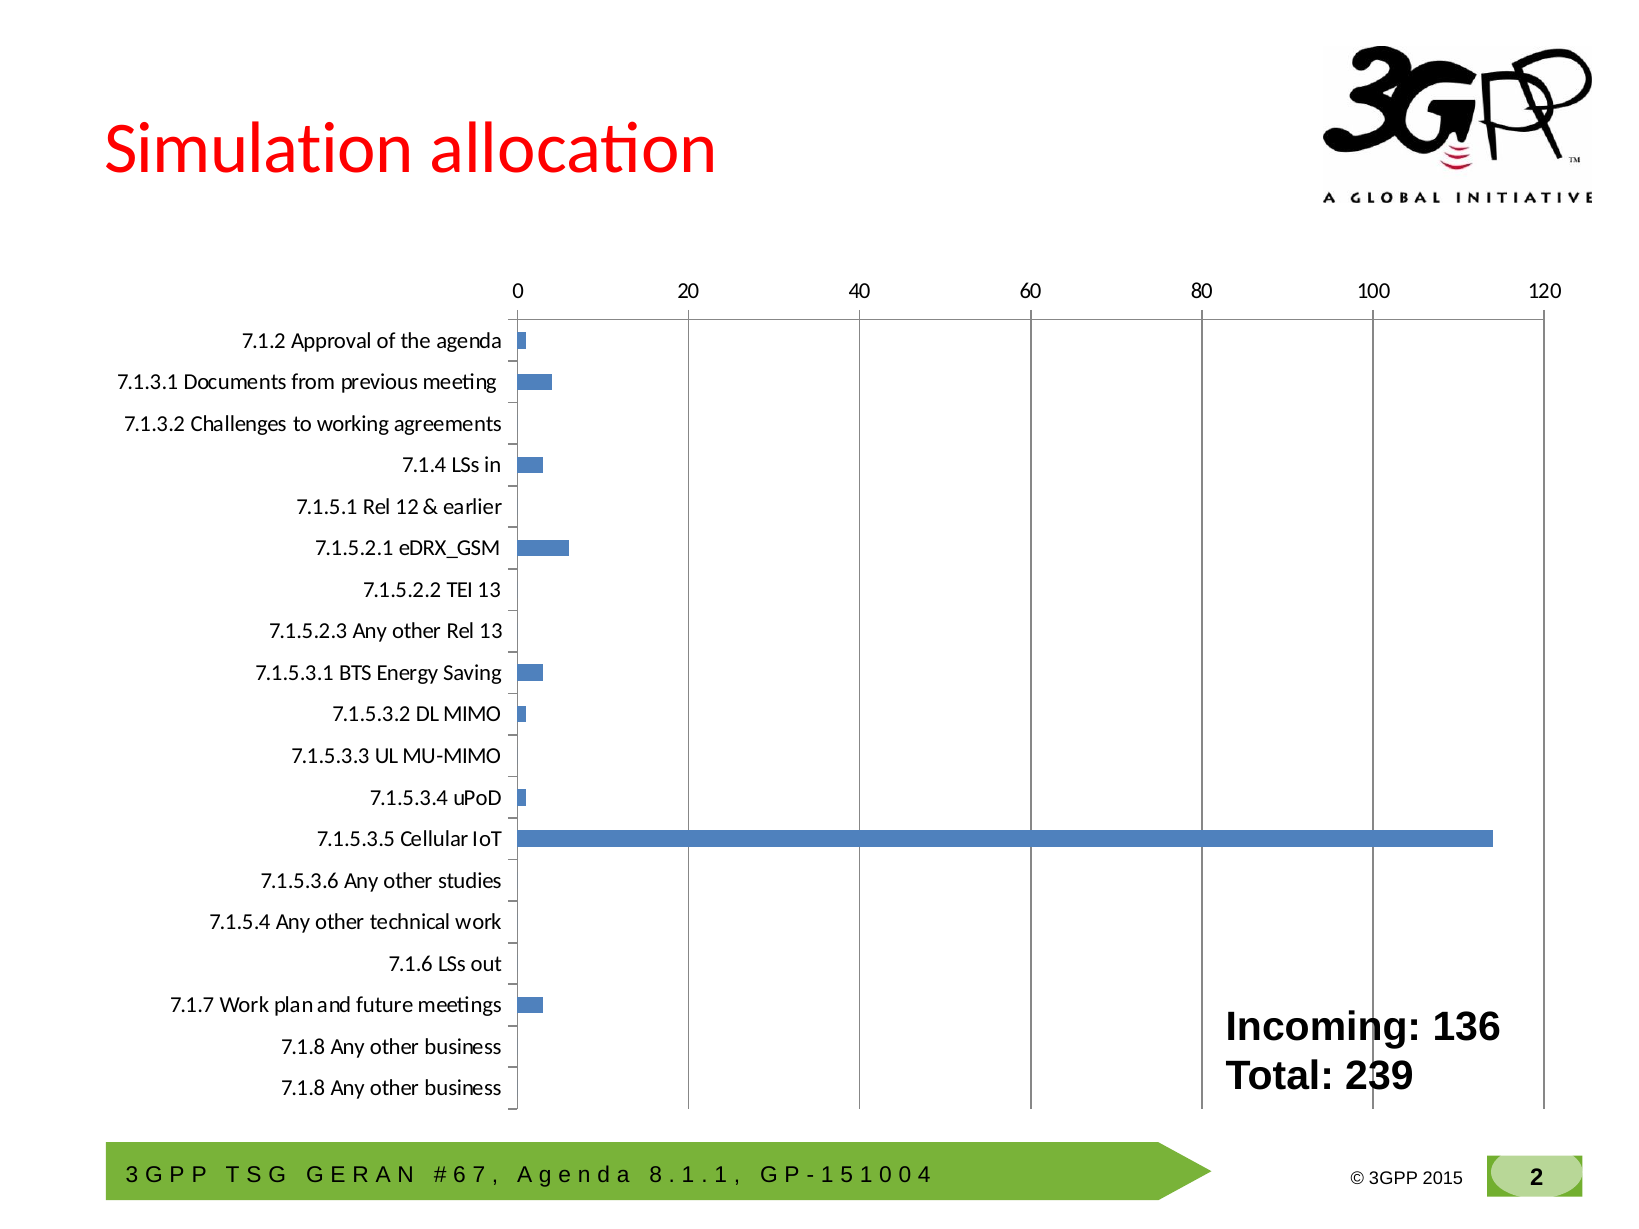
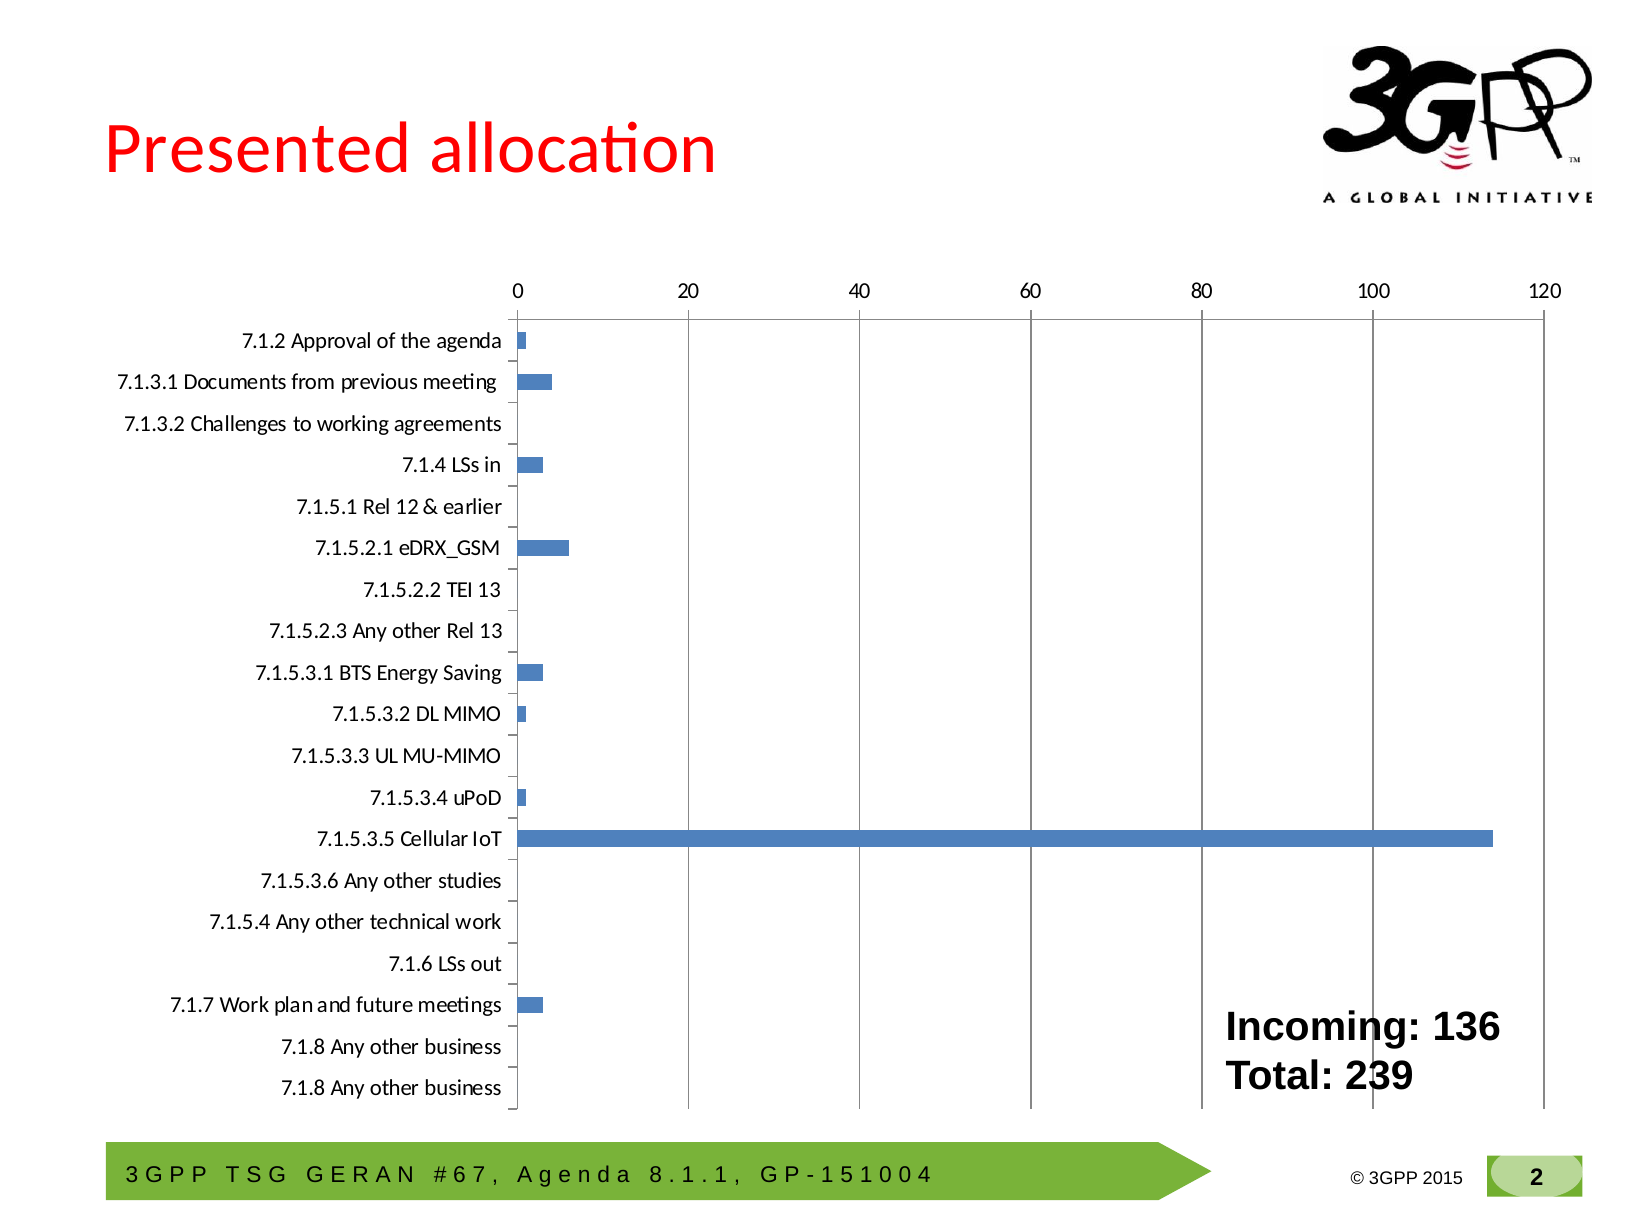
Simulation: Simulation -> Presented
